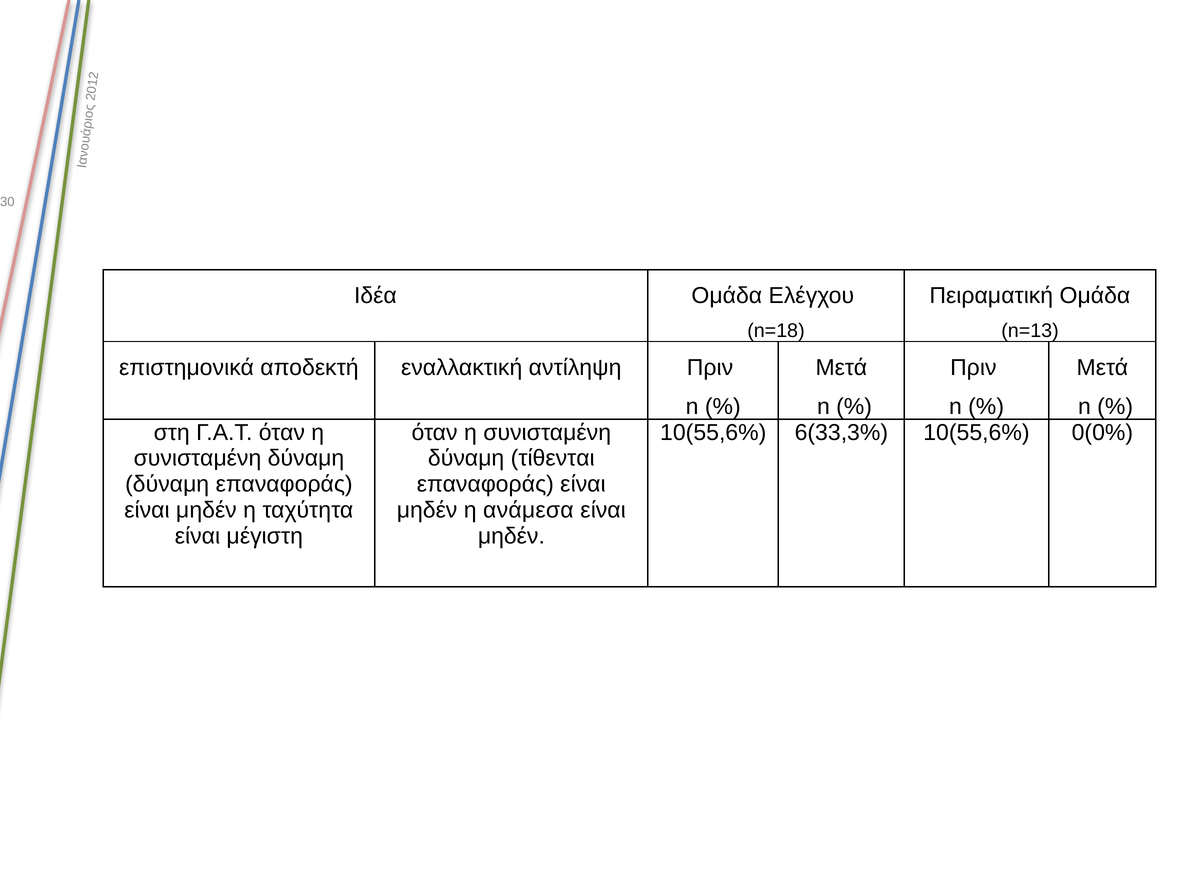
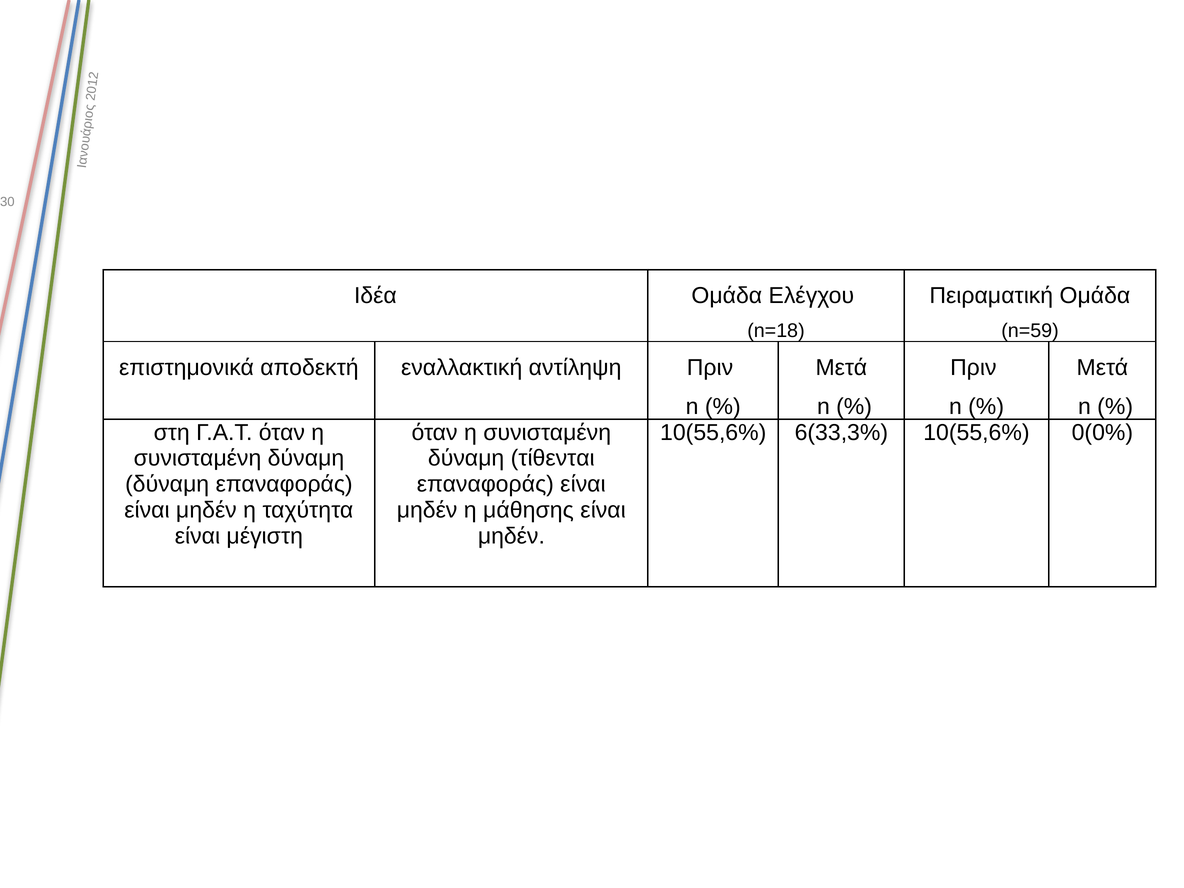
n=13: n=13 -> n=59
ανάμεσα: ανάμεσα -> μάθησης
